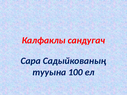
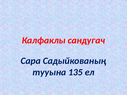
100: 100 -> 135
